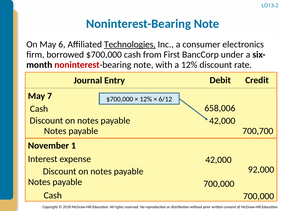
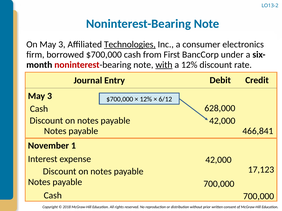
On May 6: 6 -> 3
with underline: none -> present
7 at (50, 96): 7 -> 3
658,006: 658,006 -> 628,000
700,700: 700,700 -> 466,841
92,000: 92,000 -> 17,123
